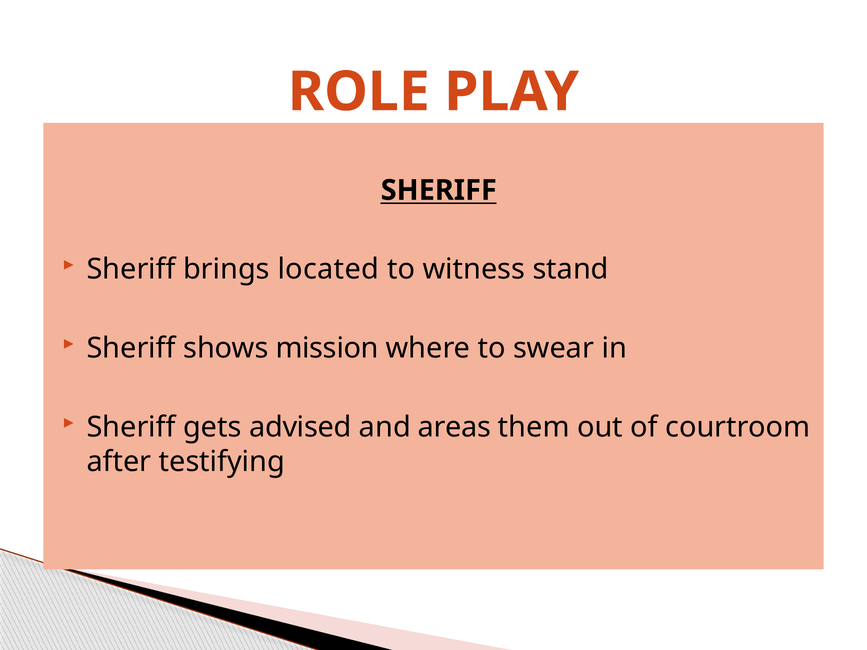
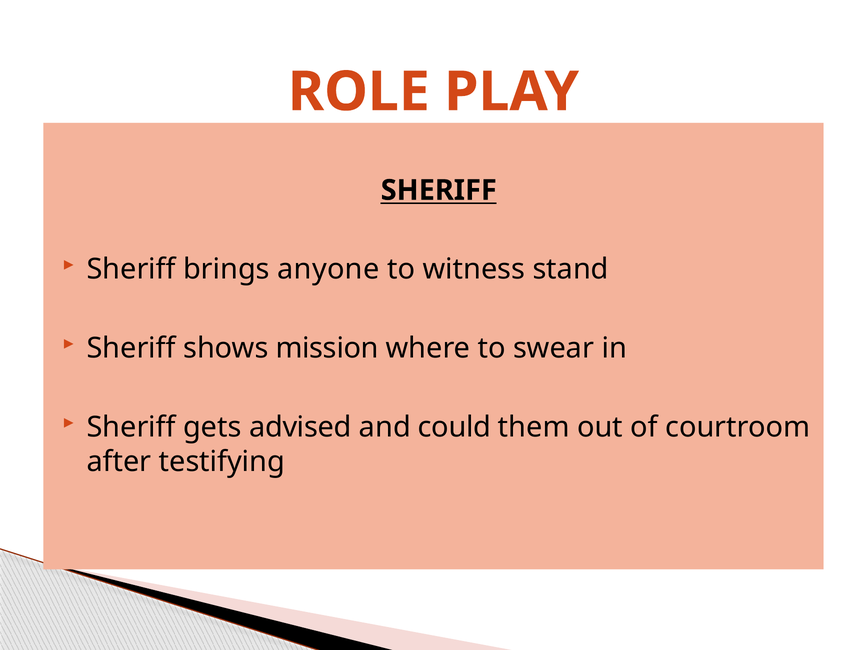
located: located -> anyone
areas: areas -> could
